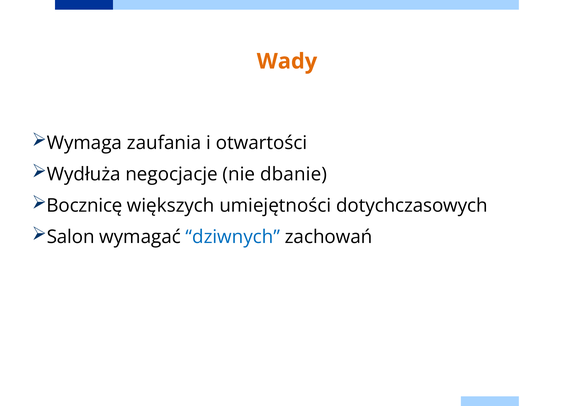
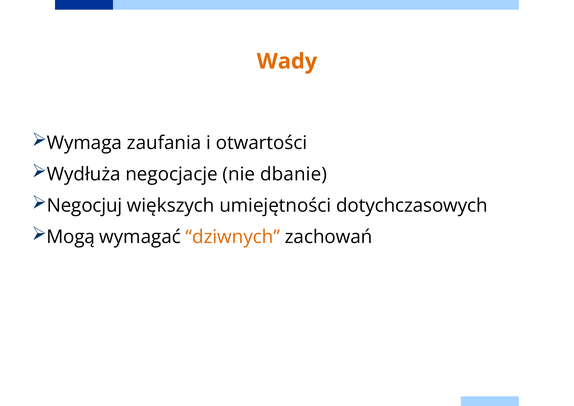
Bocznicę: Bocznicę -> Negocjuj
Salon: Salon -> Mogą
dziwnych colour: blue -> orange
